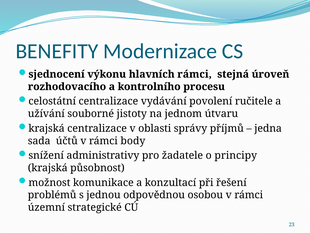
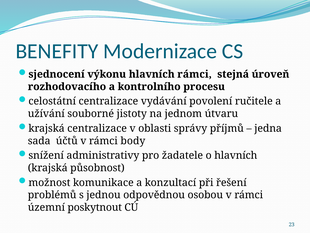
o principy: principy -> hlavních
strategické: strategické -> poskytnout
